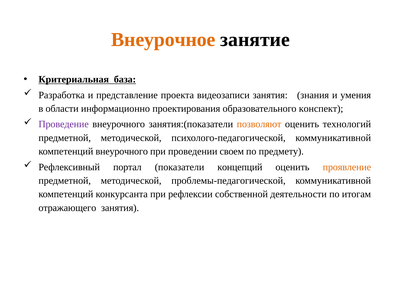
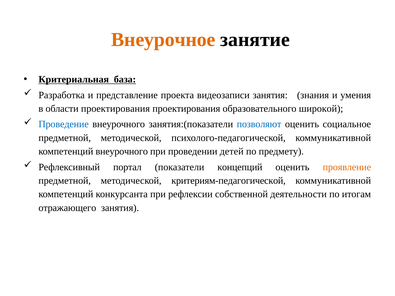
области информационно: информационно -> проектирования
конспект: конспект -> широкой
Проведение colour: purple -> blue
позволяют colour: orange -> blue
технологий: технологий -> социальное
своем: своем -> детей
проблемы-педагогической: проблемы-педагогической -> критериям-педагогической
